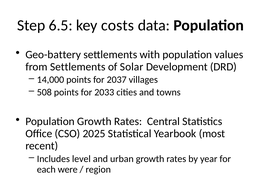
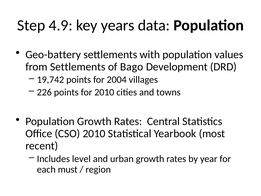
6.5: 6.5 -> 4.9
costs: costs -> years
Solar: Solar -> Bago
14,000: 14,000 -> 19,742
2037: 2037 -> 2004
508: 508 -> 226
for 2033: 2033 -> 2010
CSO 2025: 2025 -> 2010
were: were -> must
